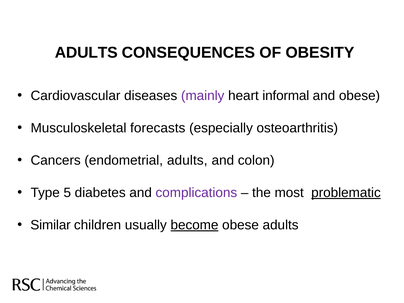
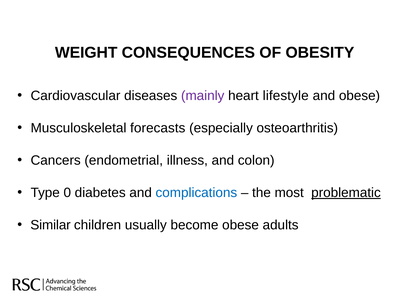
ADULTS at (86, 53): ADULTS -> WEIGHT
informal: informal -> lifestyle
endometrial adults: adults -> illness
5: 5 -> 0
complications colour: purple -> blue
become underline: present -> none
